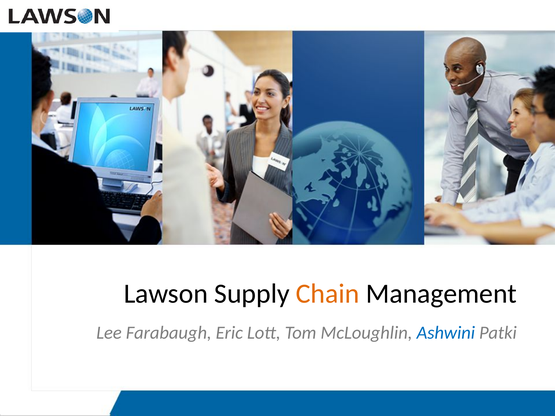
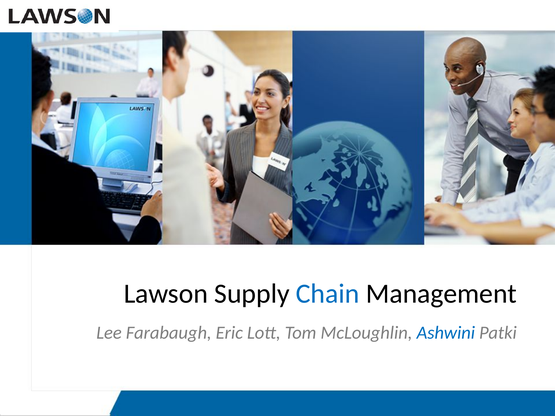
Chain colour: orange -> blue
